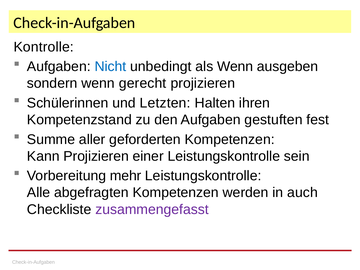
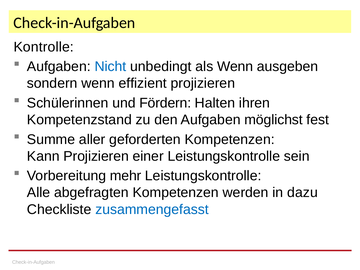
gerecht: gerecht -> effizient
Letzten: Letzten -> Fördern
gestuften: gestuften -> möglichst
auch: auch -> dazu
zusammengefasst colour: purple -> blue
